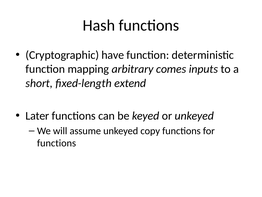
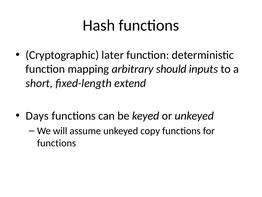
have: have -> later
comes: comes -> should
Later: Later -> Days
